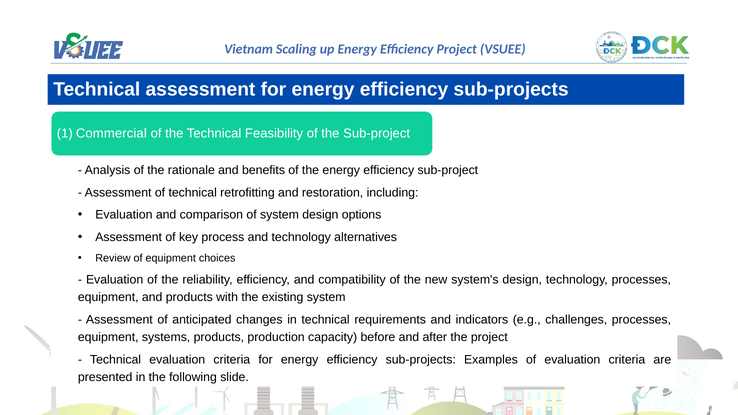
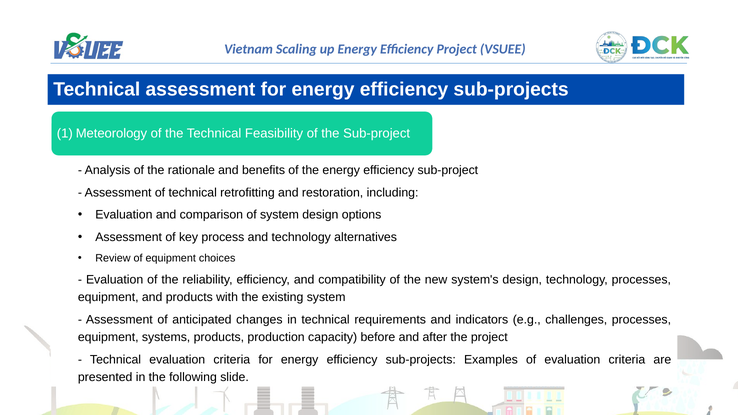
Commercial: Commercial -> Meteorology
